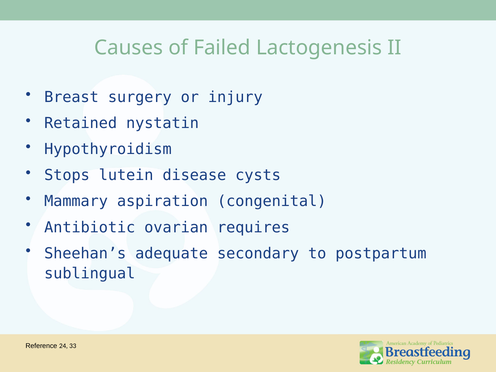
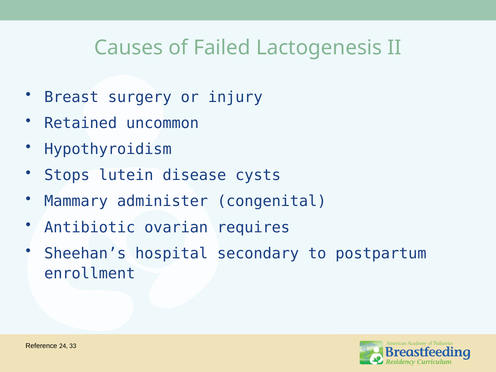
nystatin: nystatin -> uncommon
aspiration: aspiration -> administer
adequate: adequate -> hospital
sublingual: sublingual -> enrollment
